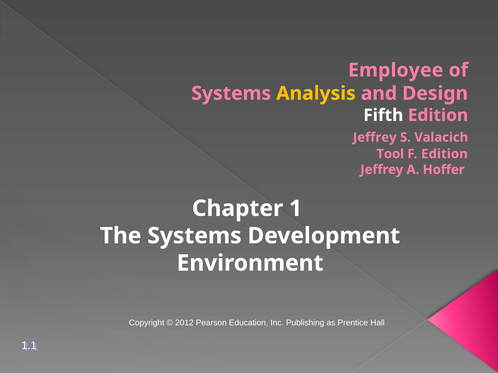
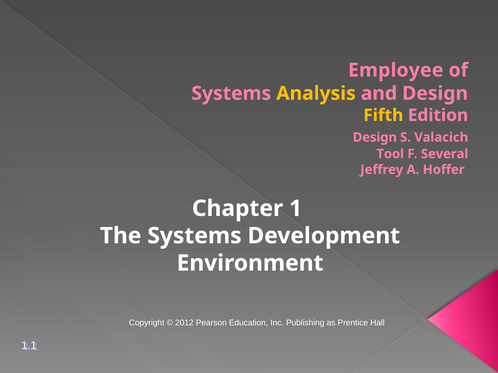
Fifth colour: white -> yellow
Jeffrey at (375, 138): Jeffrey -> Design
F Edition: Edition -> Several
